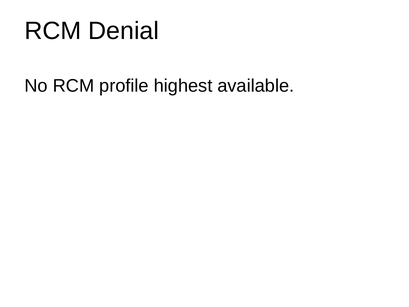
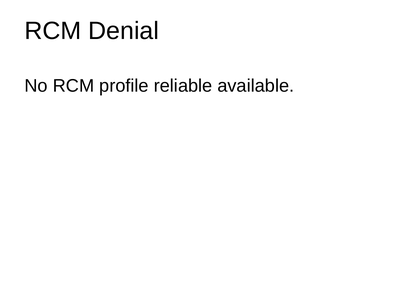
highest: highest -> reliable
